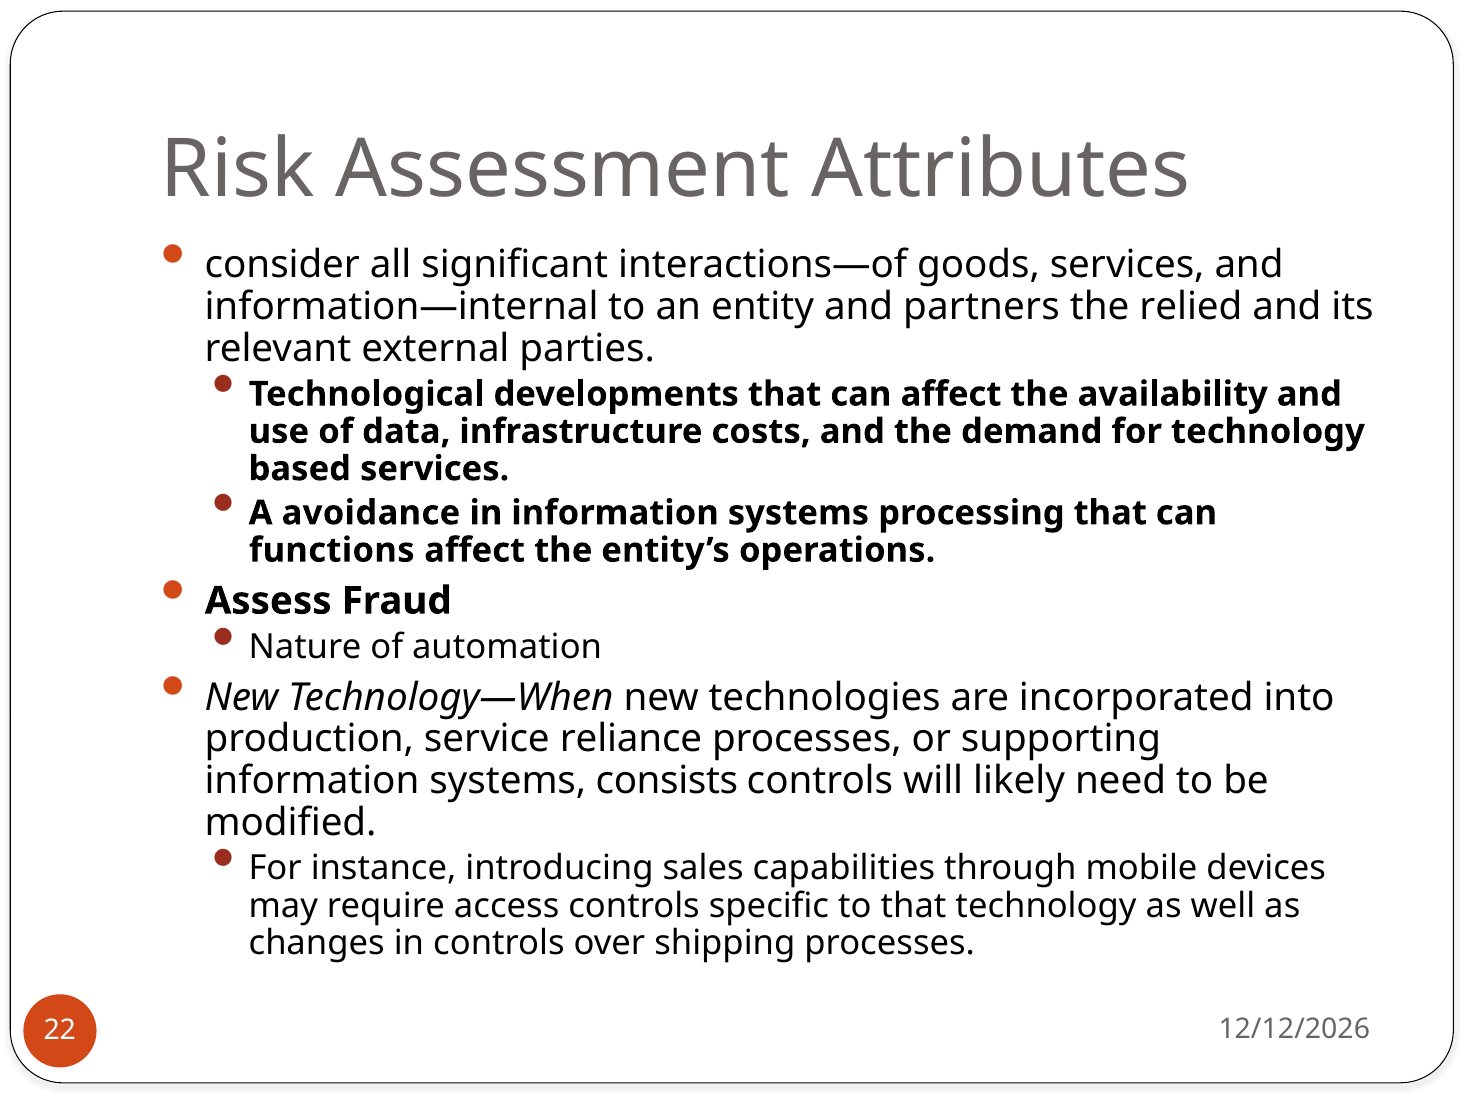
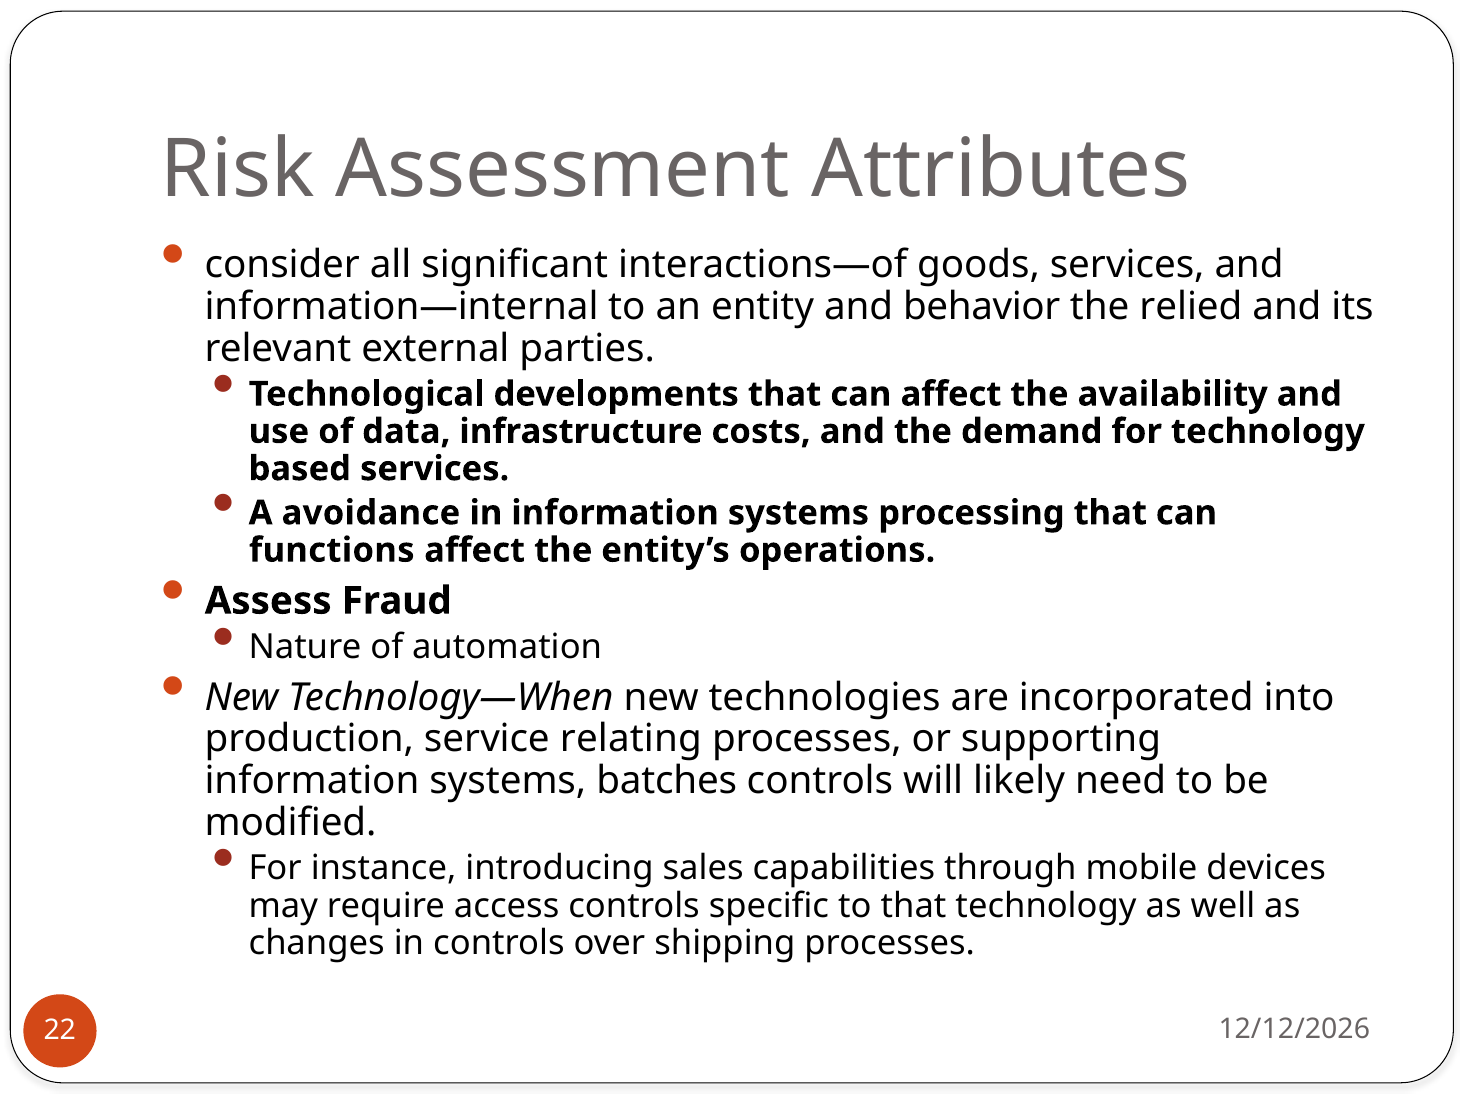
partners: partners -> behavior
reliance: reliance -> relating
consists: consists -> batches
